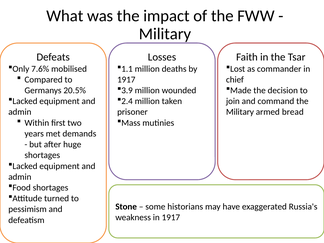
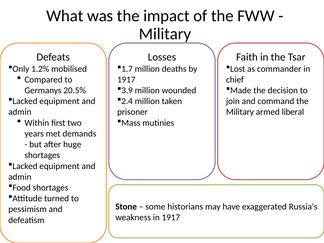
1.1: 1.1 -> 1.7
7.6%: 7.6% -> 1.2%
bread: bread -> liberal
